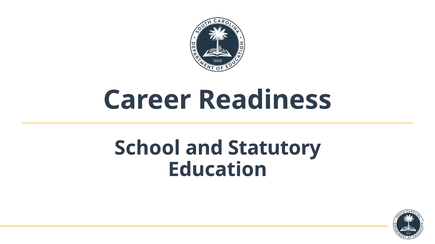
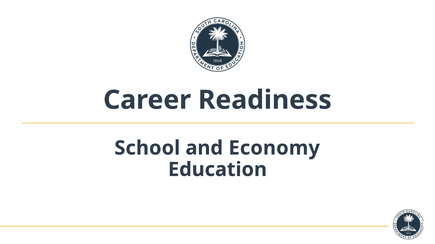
Statutory: Statutory -> Economy
